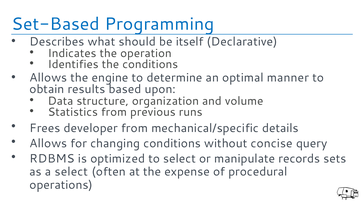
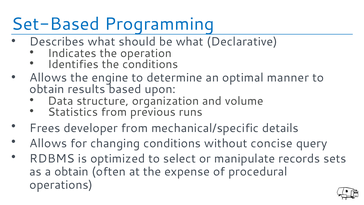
be itself: itself -> what
a select: select -> obtain
